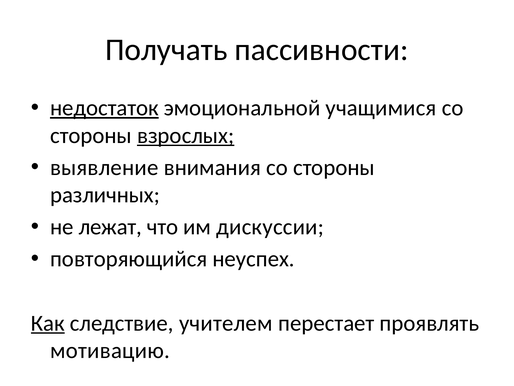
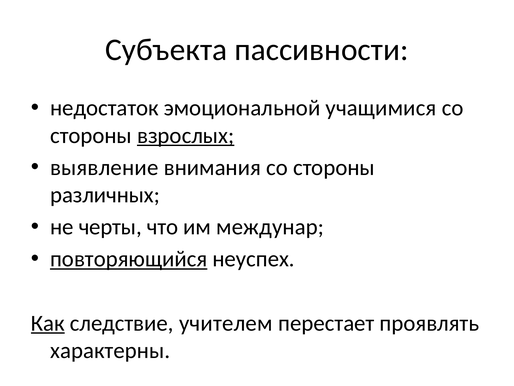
Получать: Получать -> Субъекта
недостаток underline: present -> none
лежат: лежат -> черты
дискуссии: дискуссии -> междунар
повторяющийся underline: none -> present
мотивацию: мотивацию -> характерны
